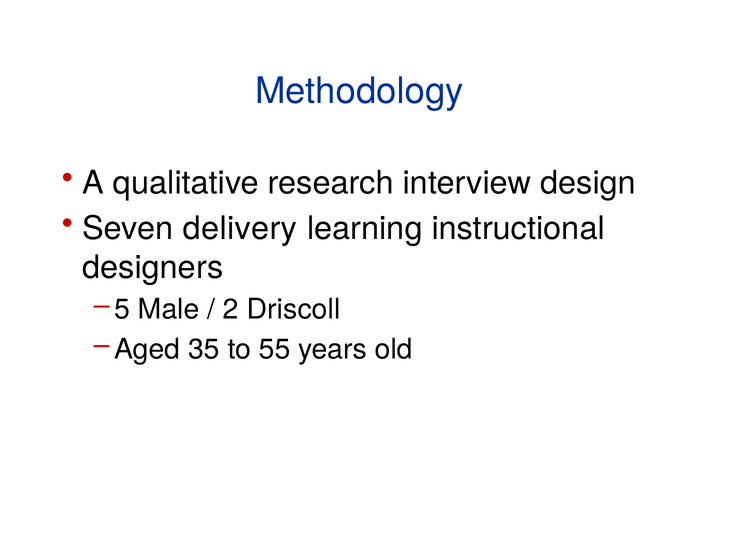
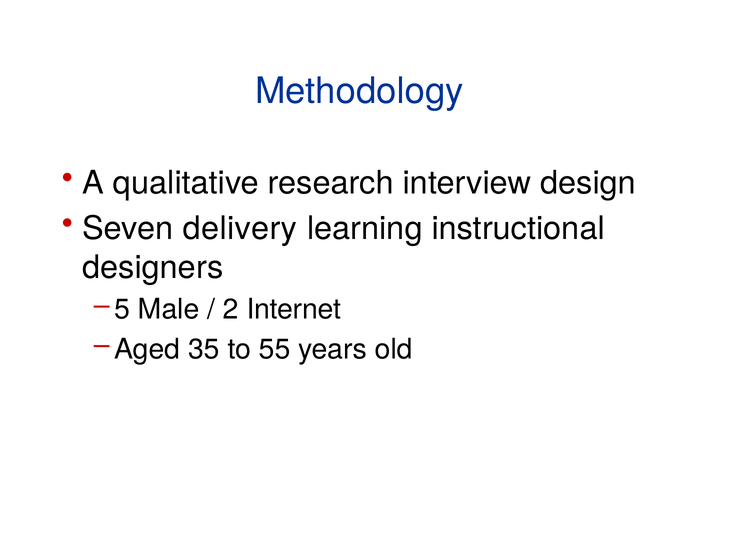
Driscoll: Driscoll -> Internet
